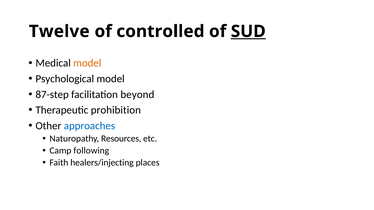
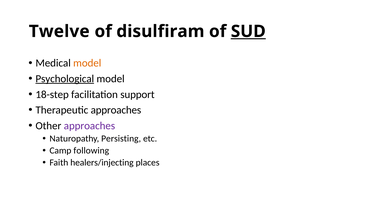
controlled: controlled -> disulfiram
Psychological underline: none -> present
87-step: 87-step -> 18-step
beyond: beyond -> support
Therapeutic prohibition: prohibition -> approaches
approaches at (89, 126) colour: blue -> purple
Resources: Resources -> Persisting
